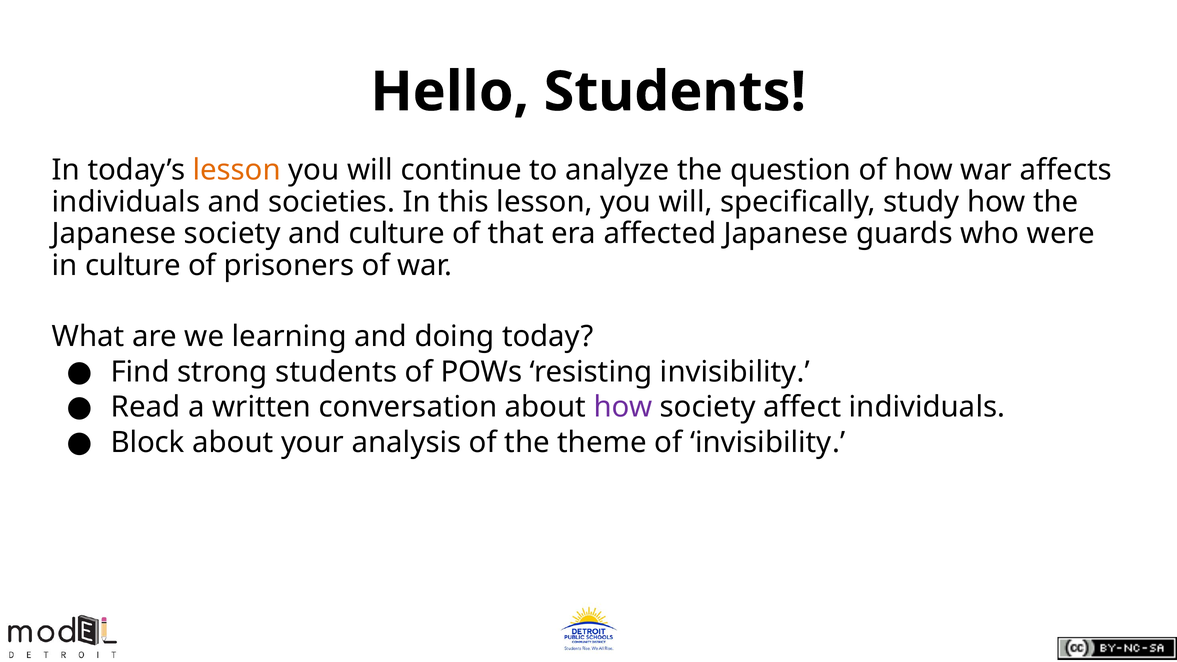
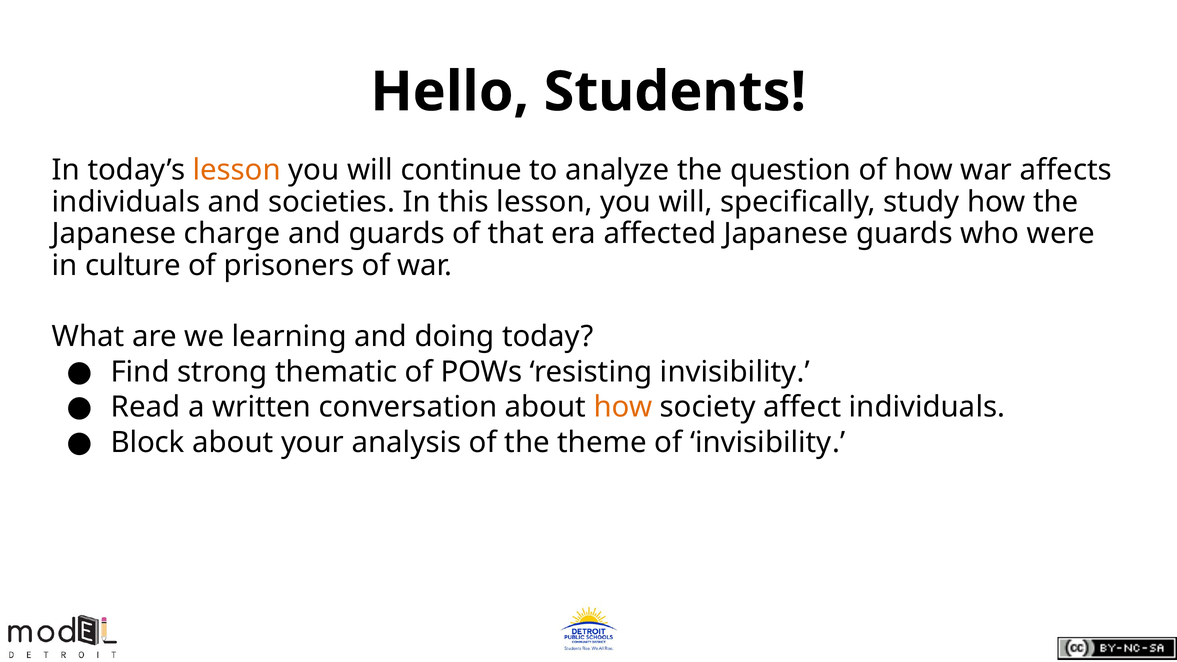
Japanese society: society -> charge
and culture: culture -> guards
strong students: students -> thematic
how at (623, 407) colour: purple -> orange
